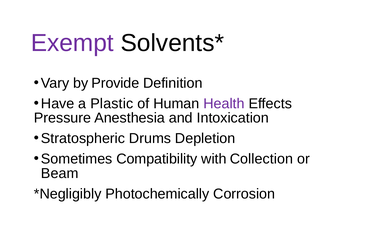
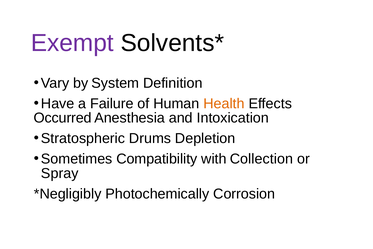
Provide: Provide -> System
Plastic: Plastic -> Failure
Health colour: purple -> orange
Pressure: Pressure -> Occurred
Beam: Beam -> Spray
